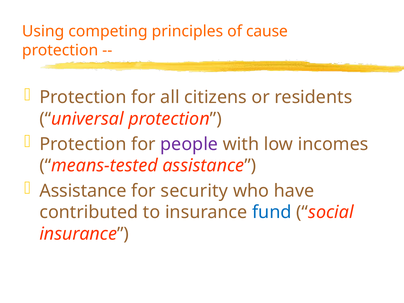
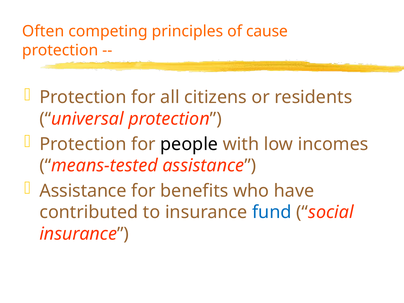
Using: Using -> Often
people colour: purple -> black
security: security -> benefits
